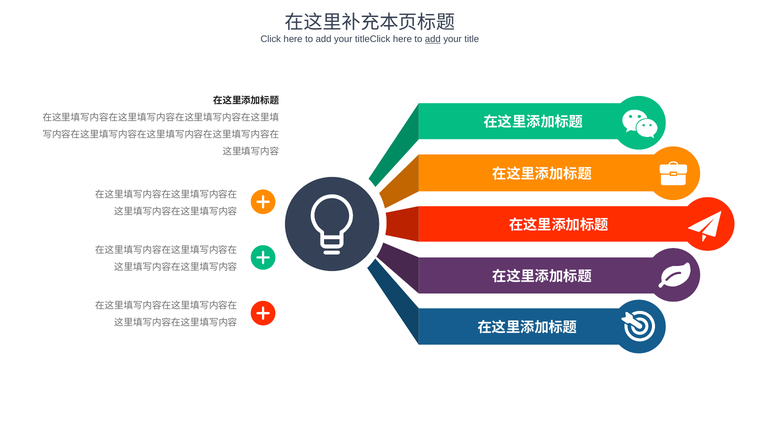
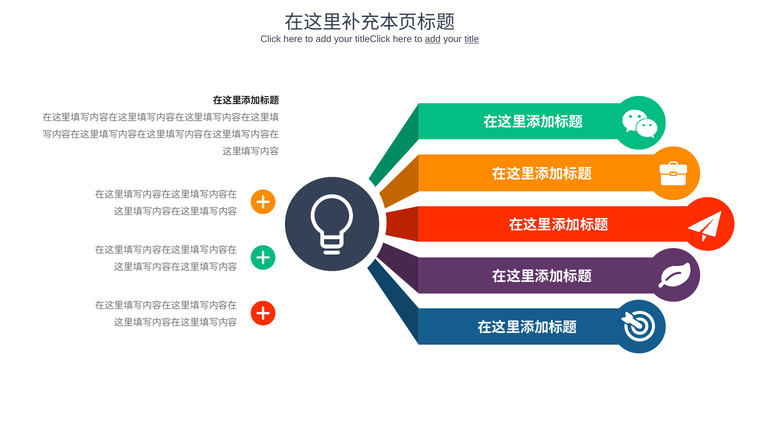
title underline: none -> present
